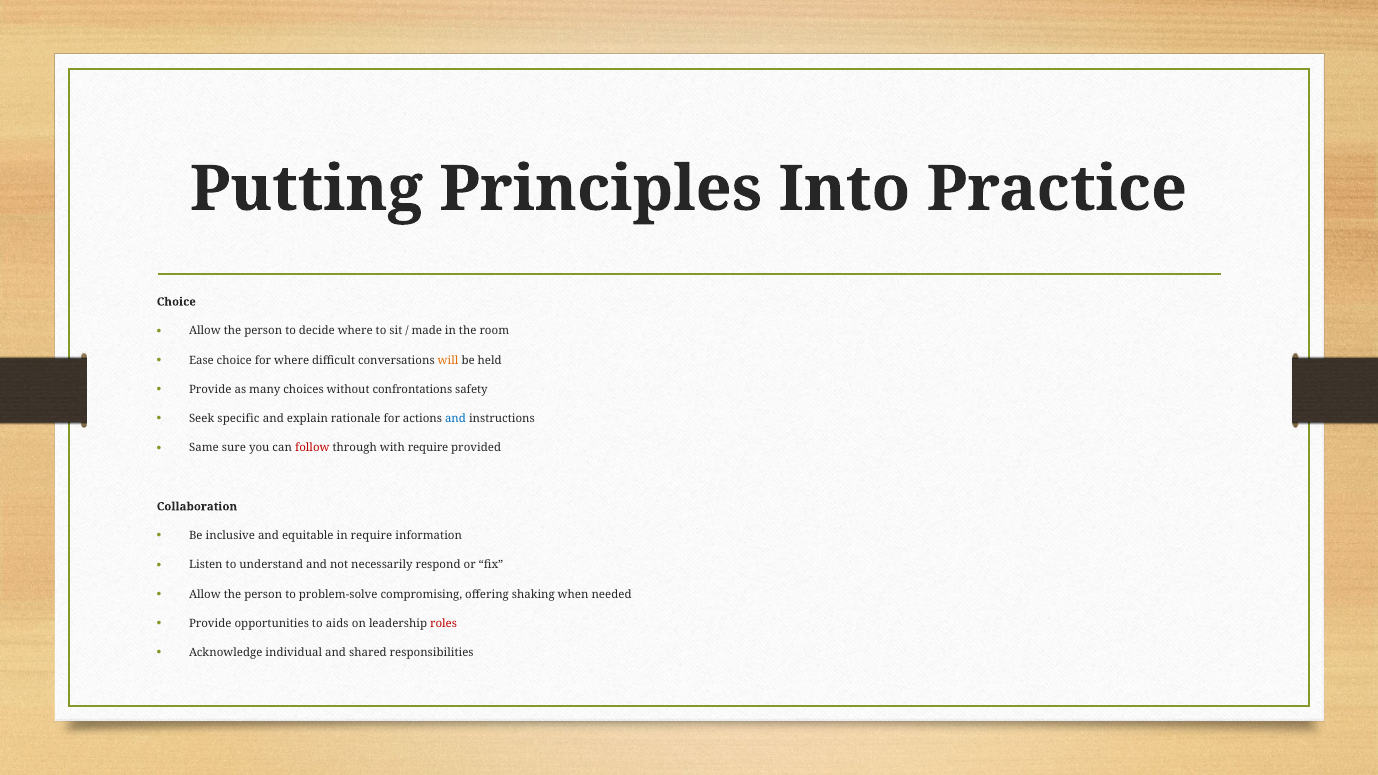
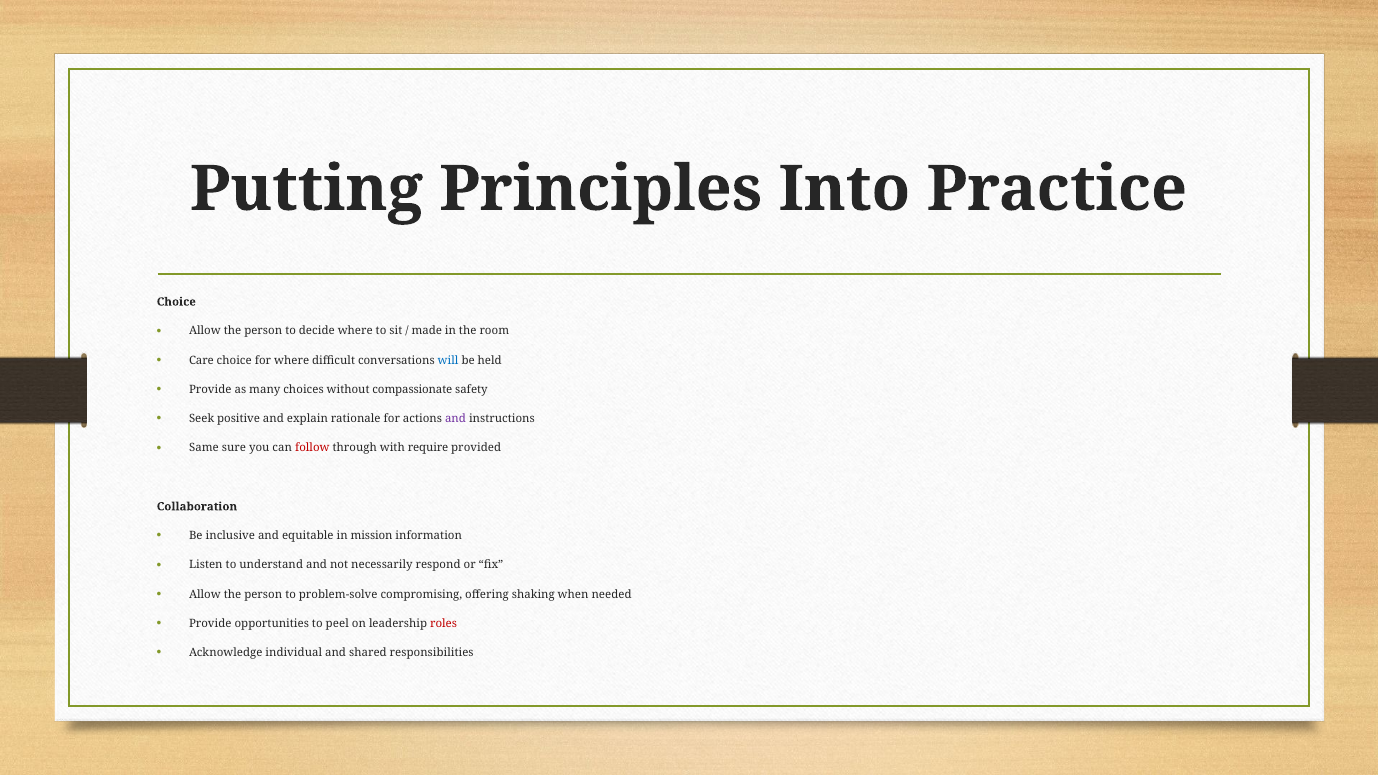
Ease: Ease -> Care
will colour: orange -> blue
confrontations: confrontations -> compassionate
specific: specific -> positive
and at (455, 419) colour: blue -> purple
in require: require -> mission
aids: aids -> peel
